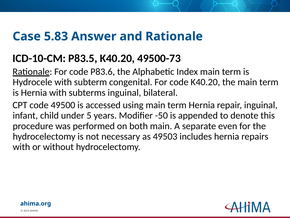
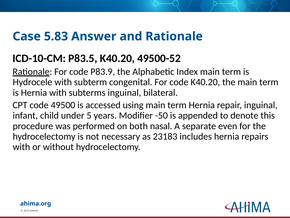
49500-73: 49500-73 -> 49500-52
P83.6: P83.6 -> P83.9
both main: main -> nasal
49503: 49503 -> 23183
